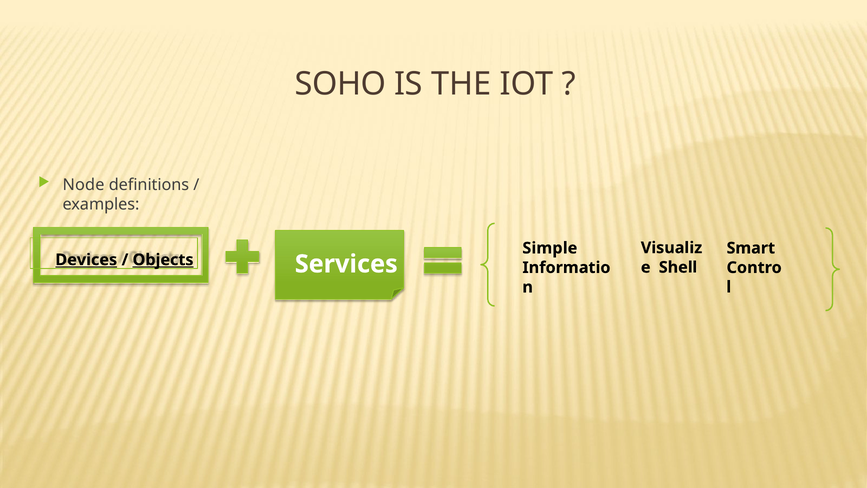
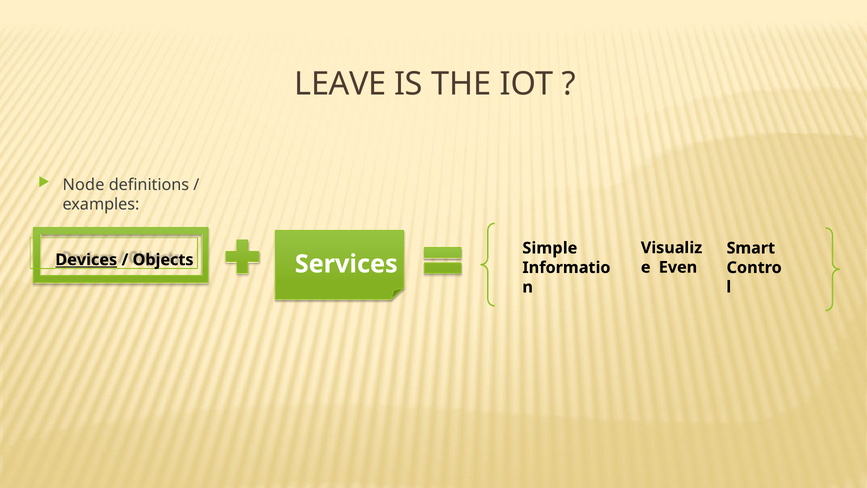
SOHO: SOHO -> LEAVE
Objects underline: present -> none
Shell: Shell -> Even
